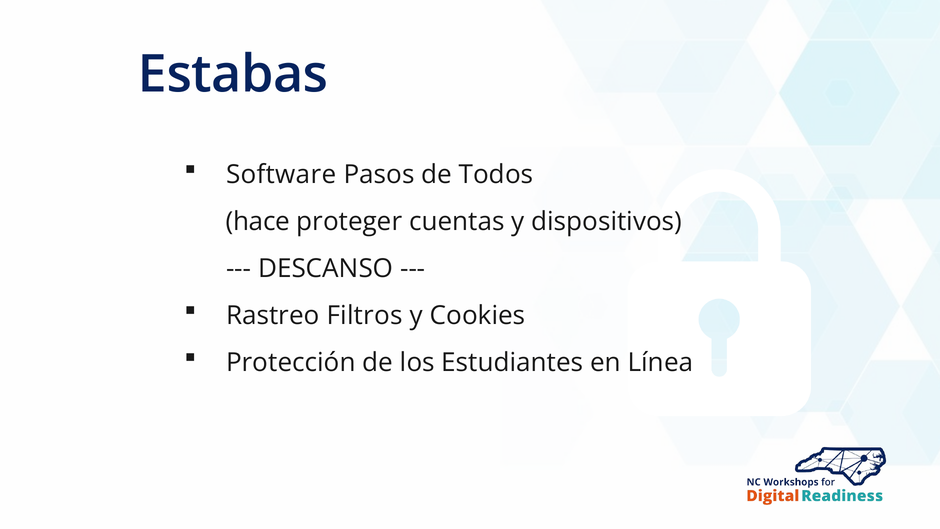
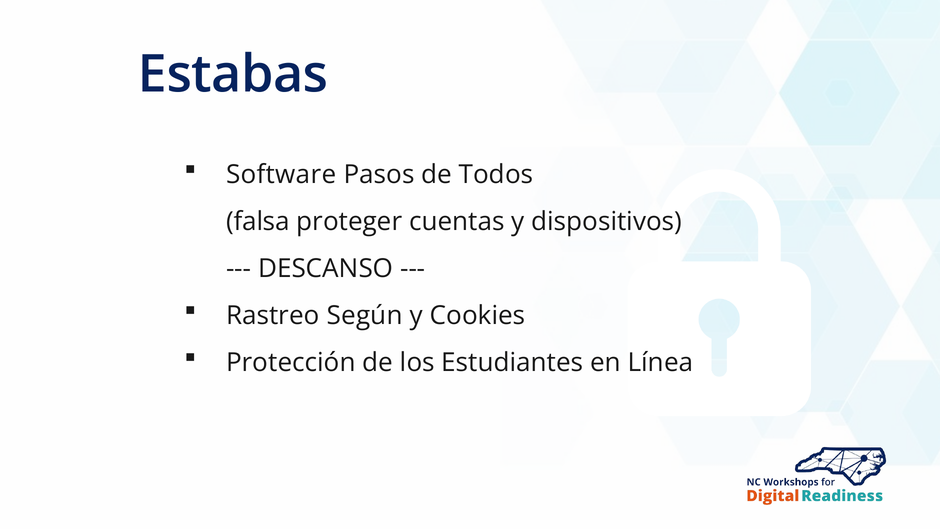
hace: hace -> falsa
Filtros: Filtros -> Según
